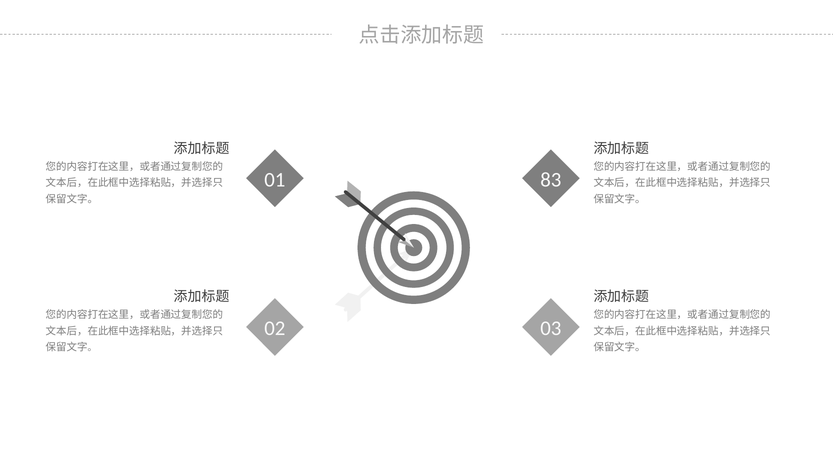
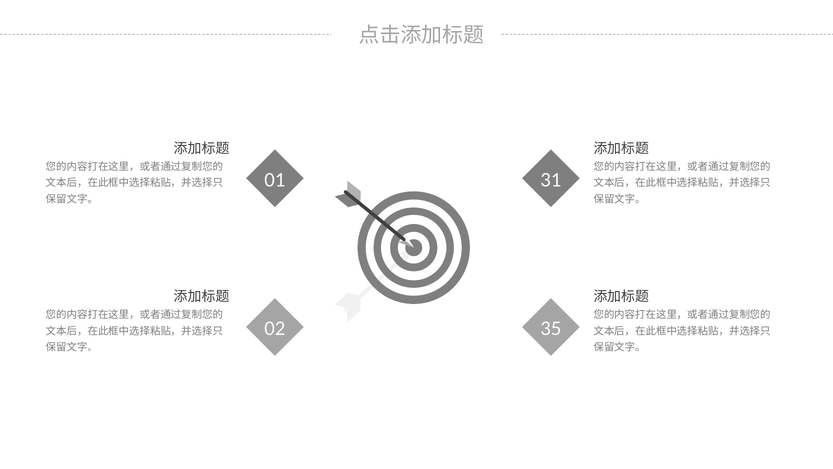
83: 83 -> 31
03: 03 -> 35
